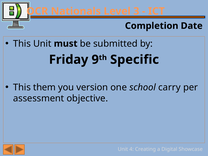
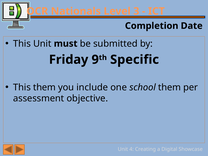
version: version -> include
school carry: carry -> them
